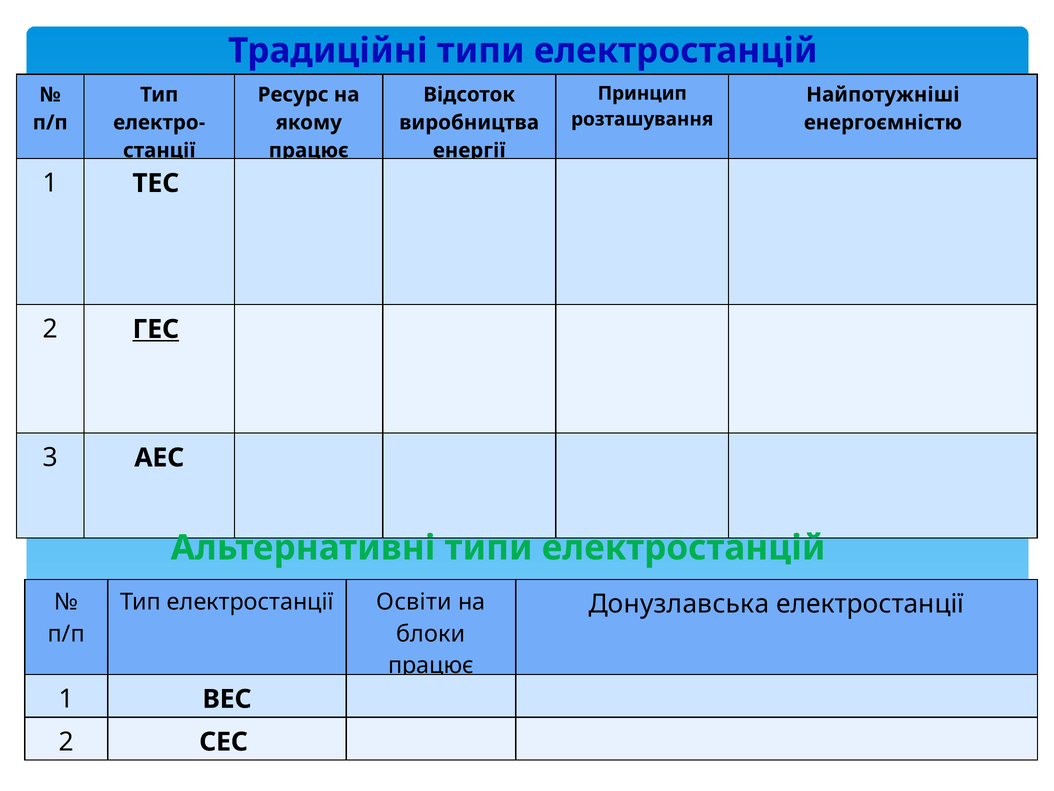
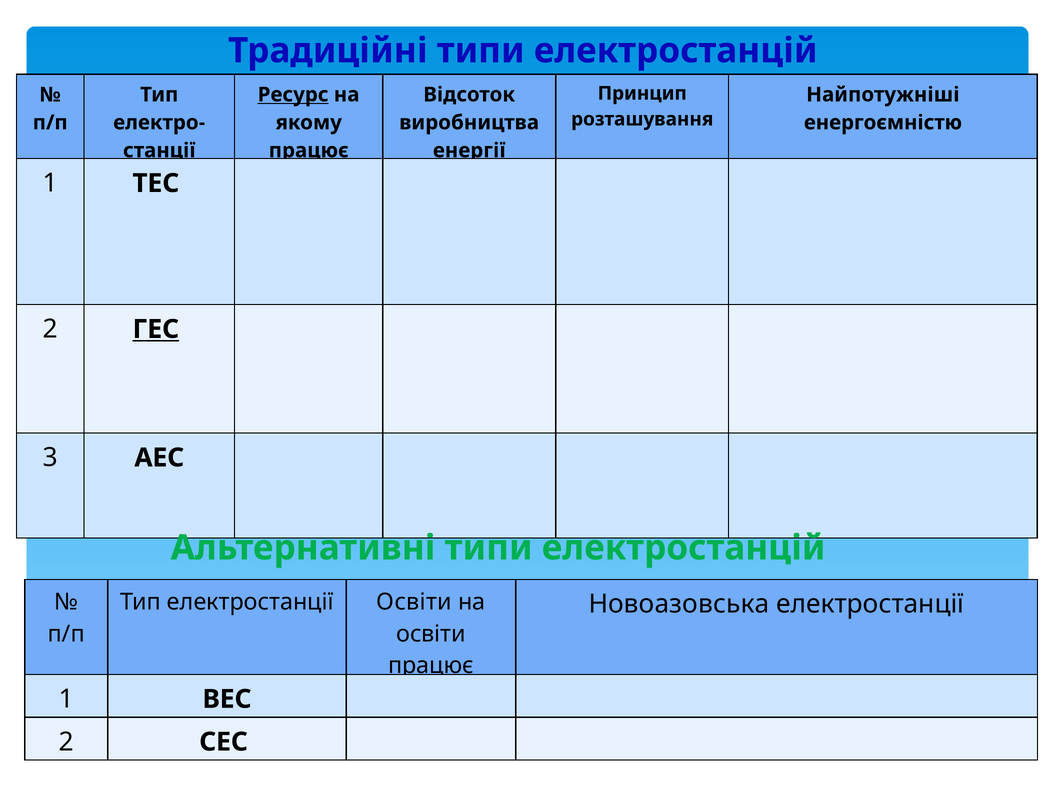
Ресурс underline: none -> present
Донузлавська: Донузлавська -> Новоазовська
блоки at (431, 633): блоки -> освіти
